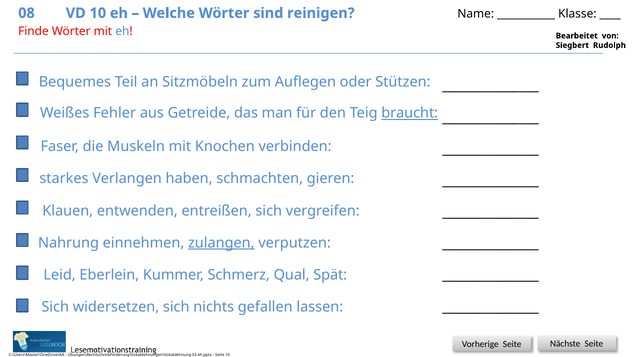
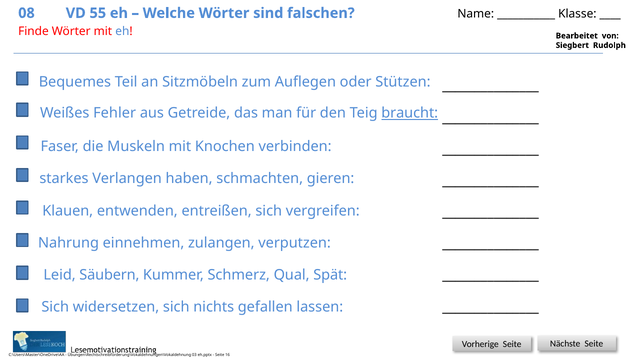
10: 10 -> 55
reinigen: reinigen -> falschen
zulangen underline: present -> none
Eberlein: Eberlein -> Säubern
